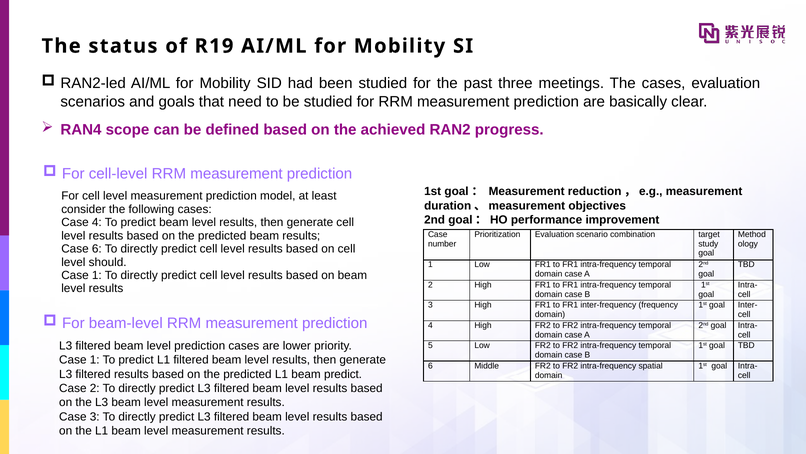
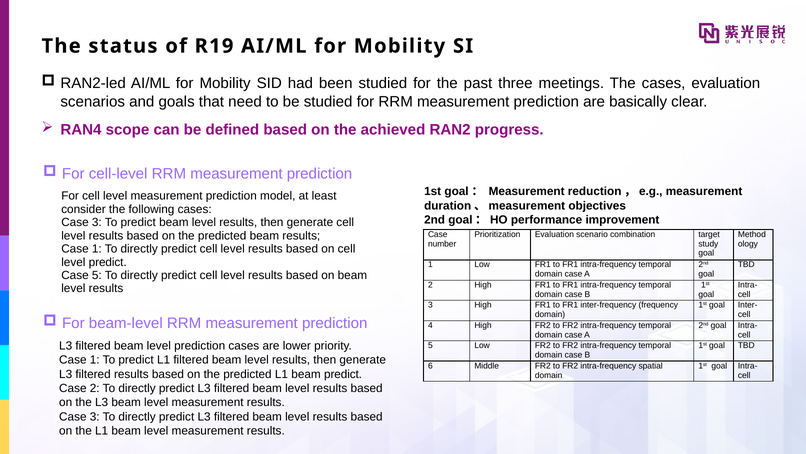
4 at (97, 222): 4 -> 3
6 at (97, 249): 6 -> 1
level should: should -> predict
1 at (97, 275): 1 -> 5
